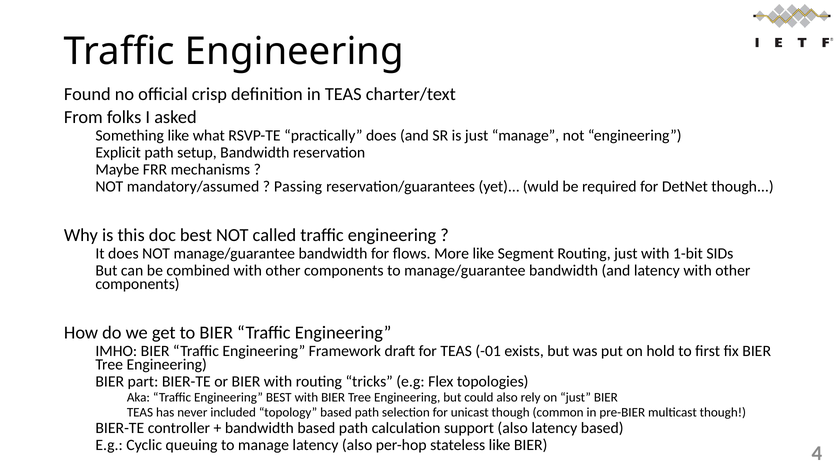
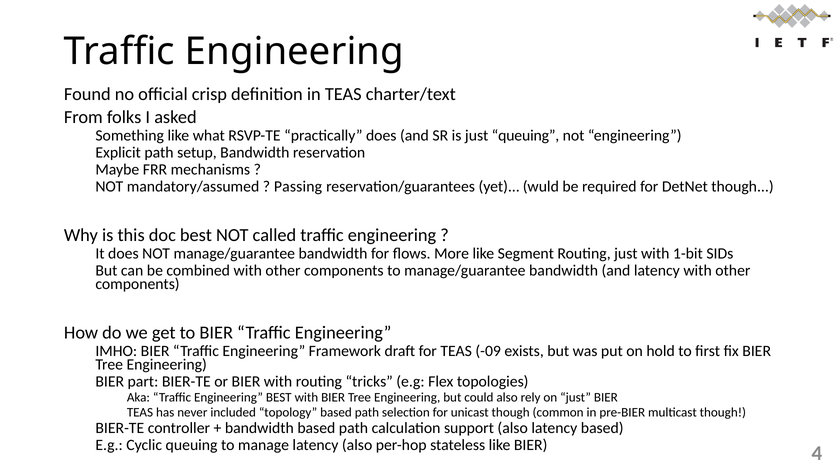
just manage: manage -> queuing
-01: -01 -> -09
